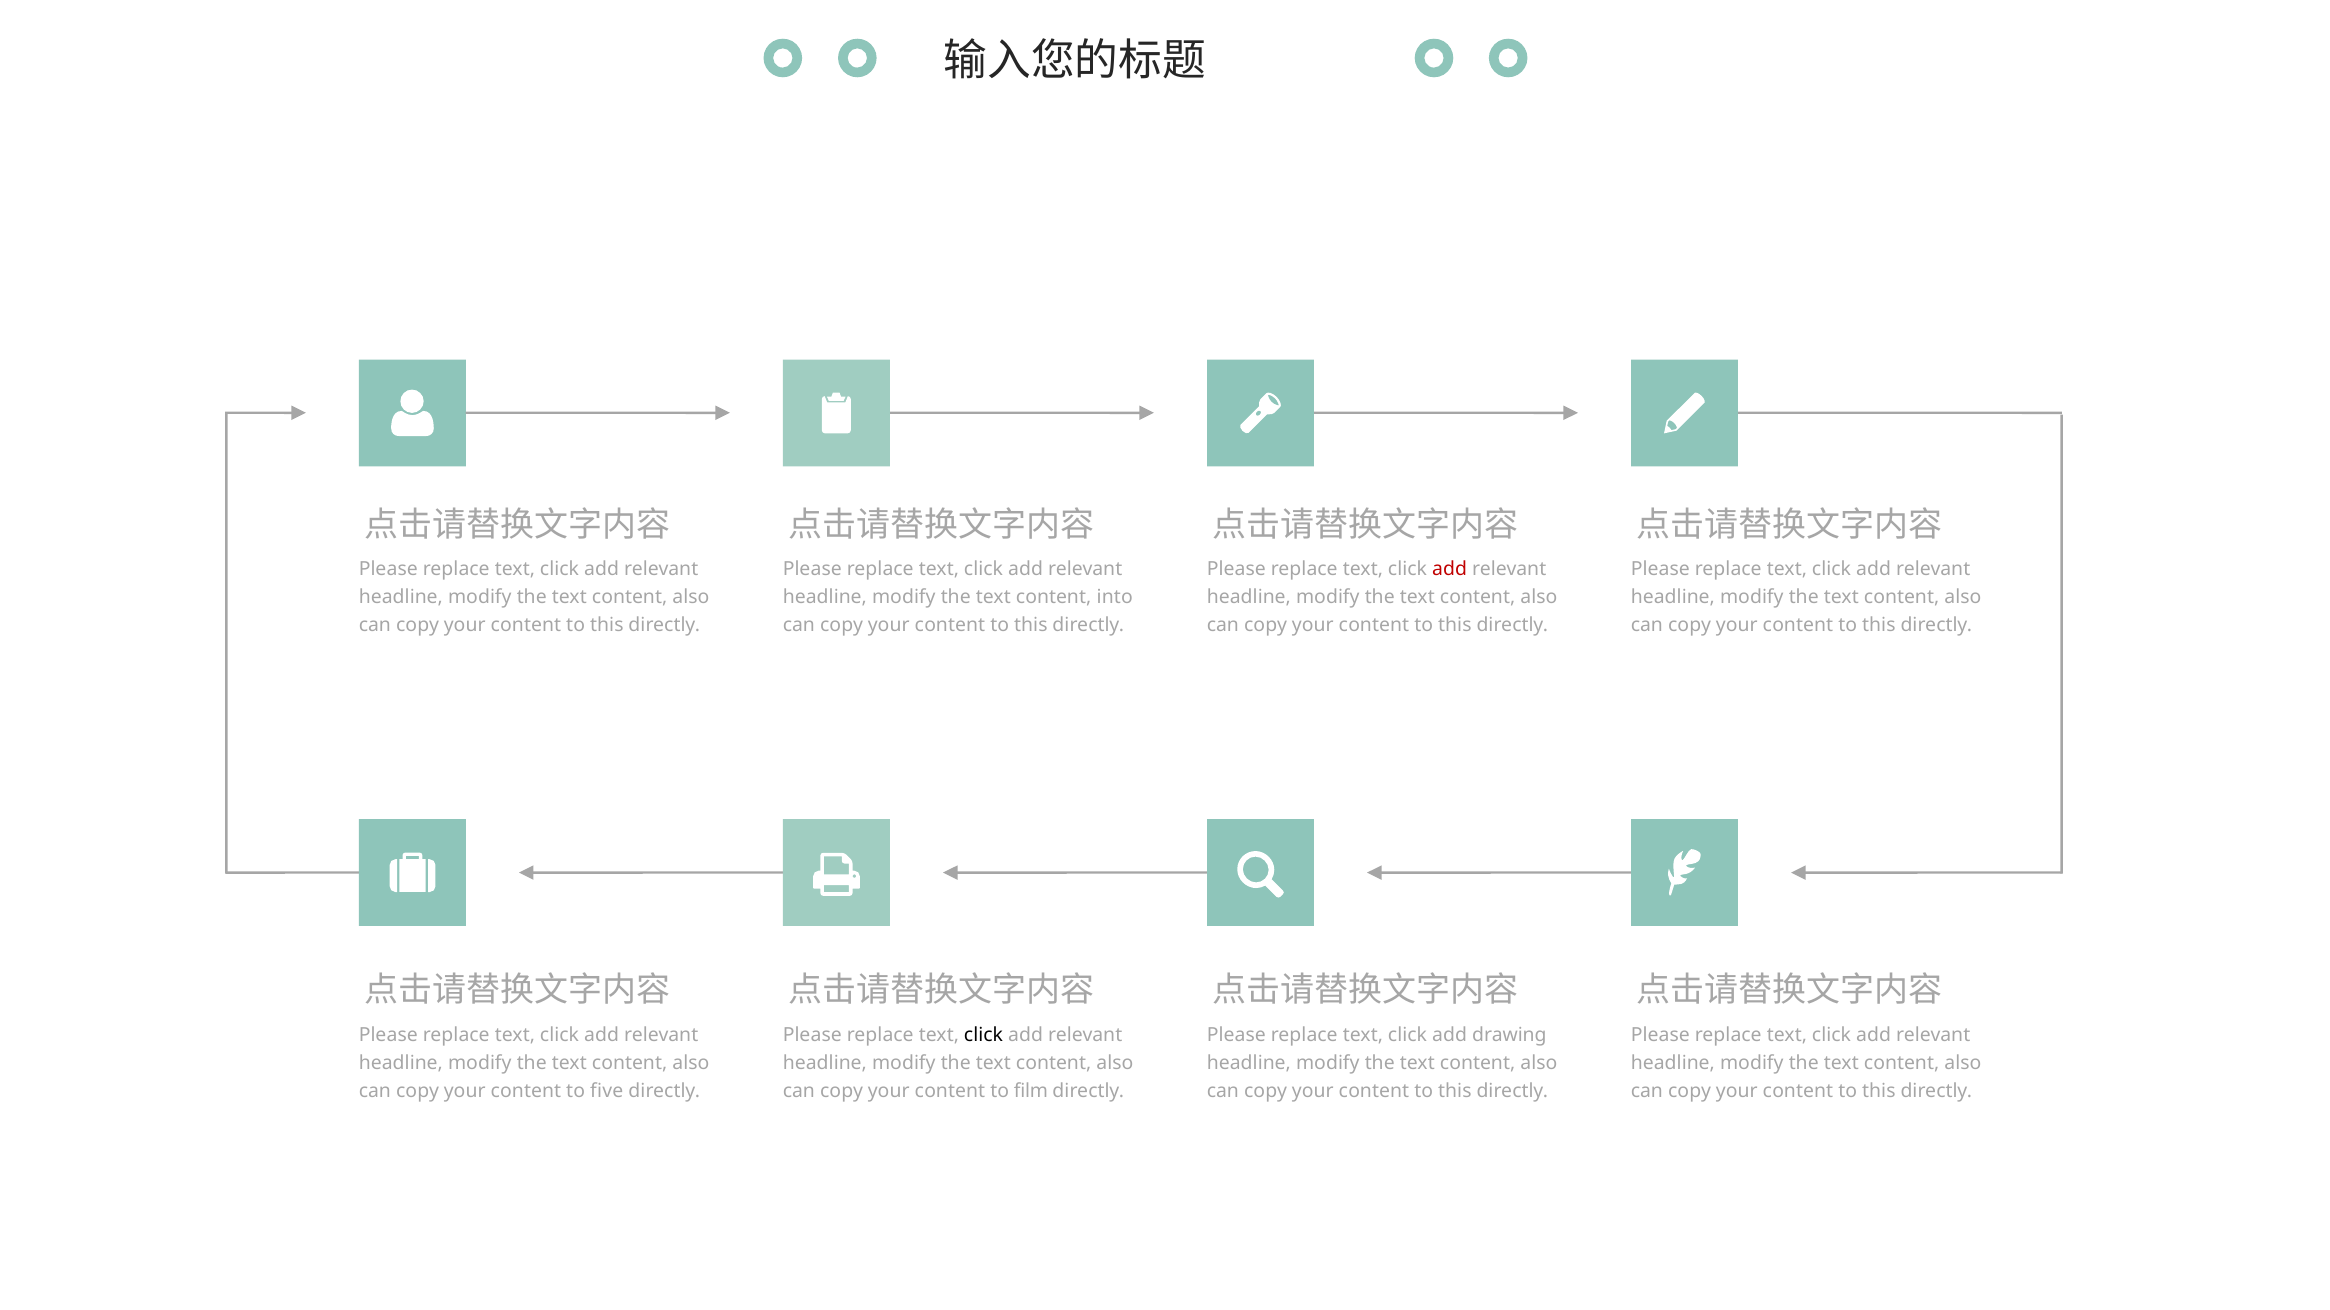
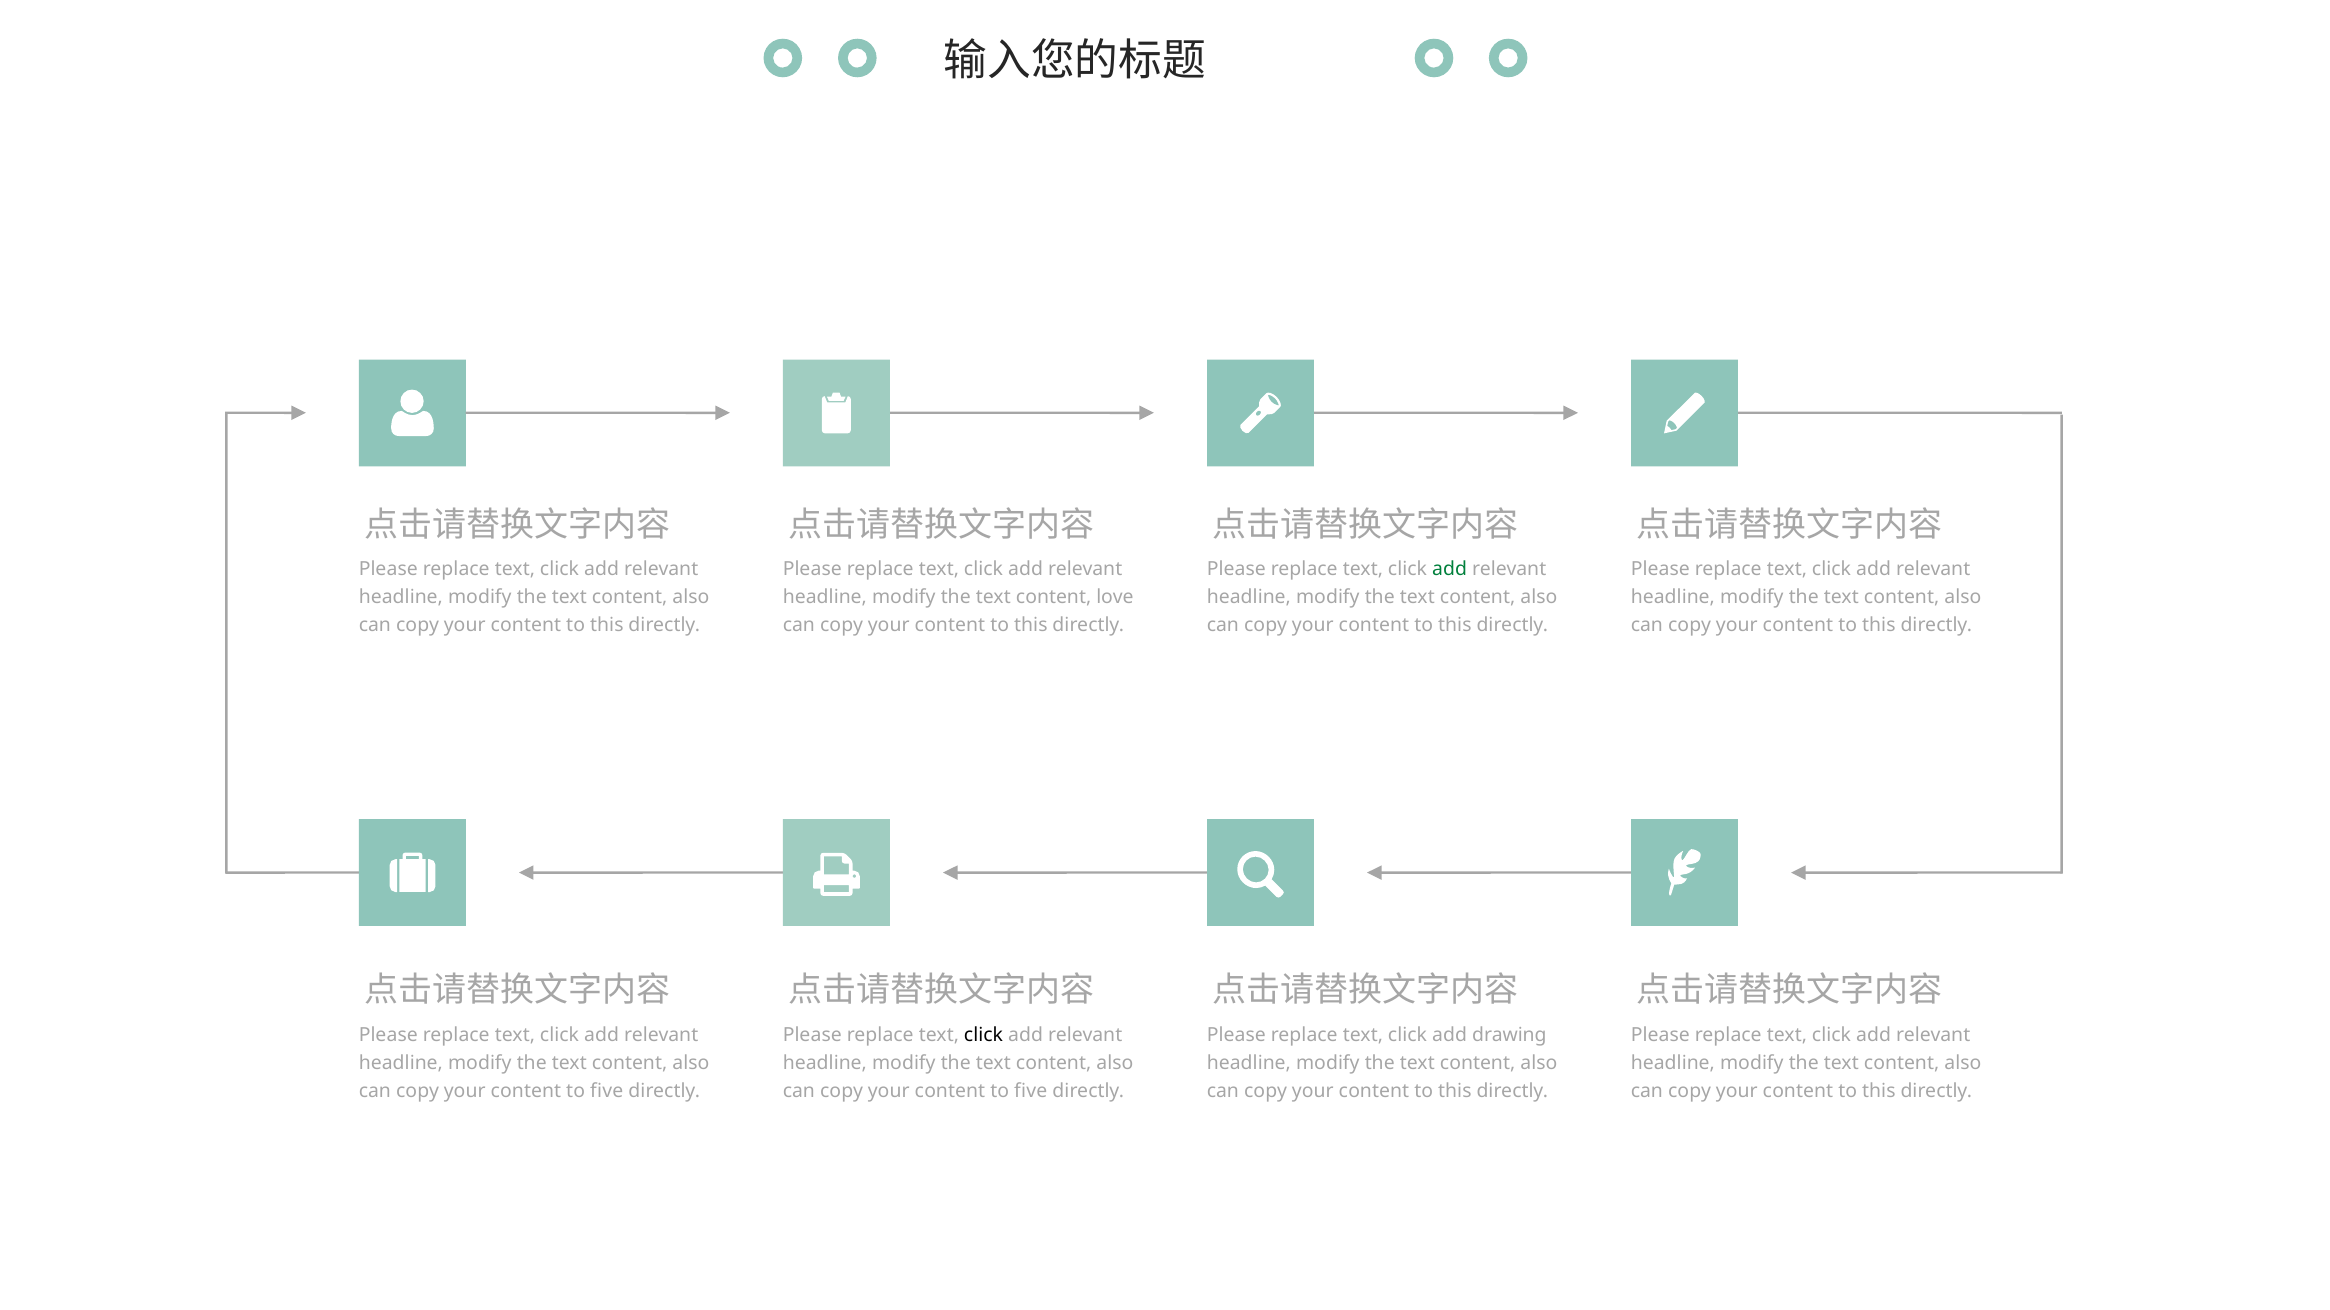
add at (1450, 570) colour: red -> green
into: into -> love
film at (1031, 1091): film -> five
